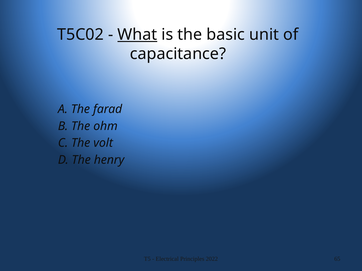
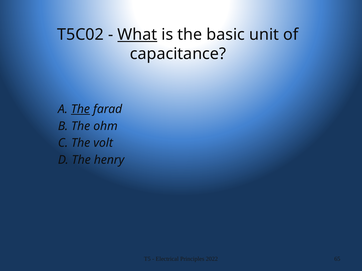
The at (80, 109) underline: none -> present
